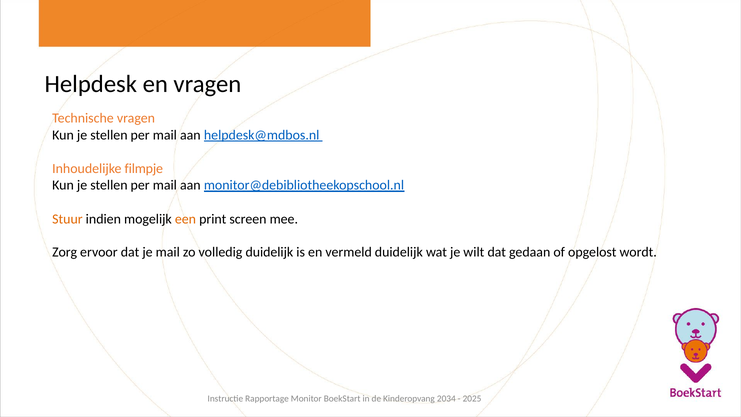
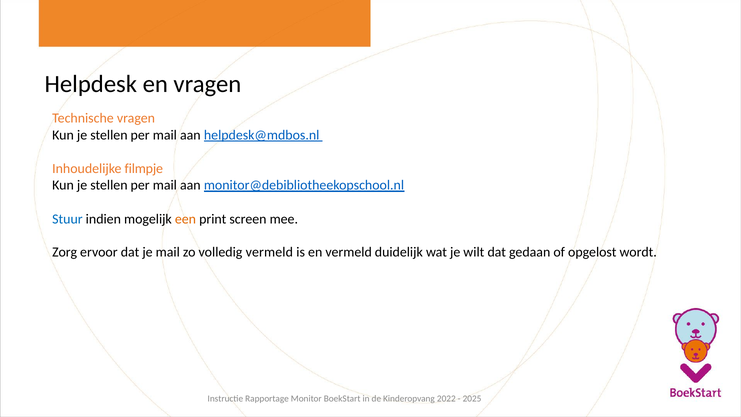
Stuur colour: orange -> blue
volledig duidelijk: duidelijk -> vermeld
2034: 2034 -> 2022
